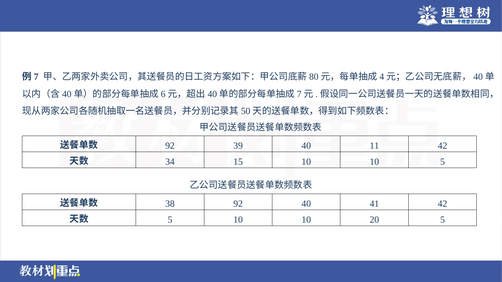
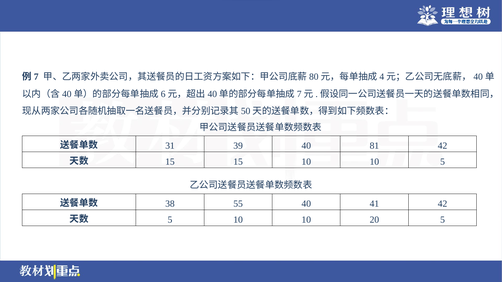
92 at (170, 146): 92 -> 31
11: 11 -> 81
34 at (170, 162): 34 -> 15
38 92: 92 -> 55
